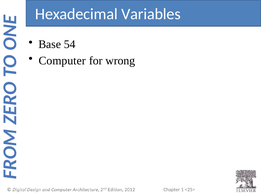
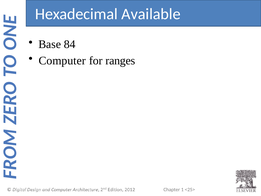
Variables: Variables -> Available
54: 54 -> 84
wrong: wrong -> ranges
